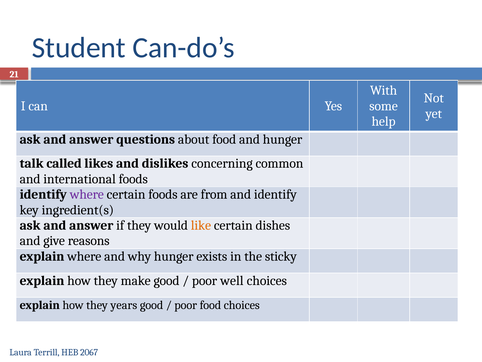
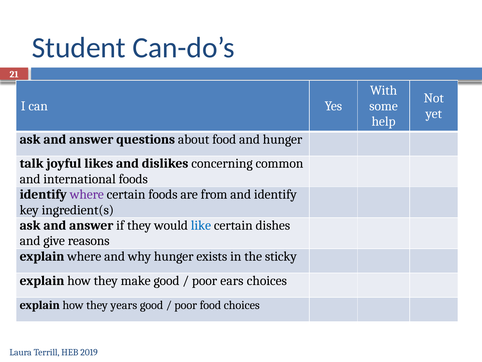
called: called -> joyful
like colour: orange -> blue
well: well -> ears
2067: 2067 -> 2019
